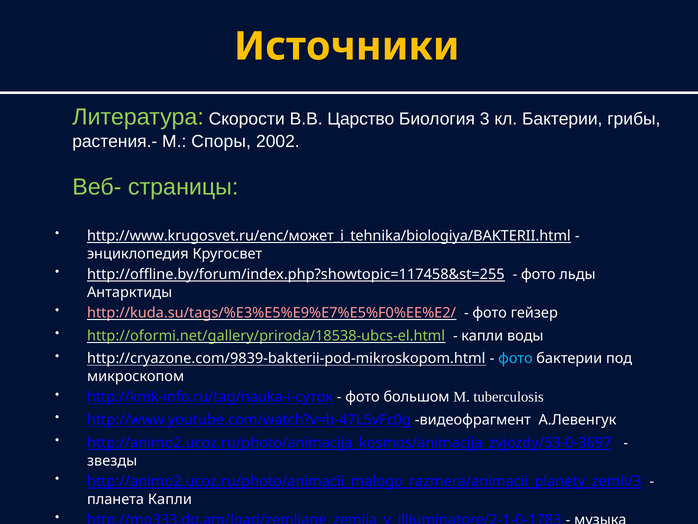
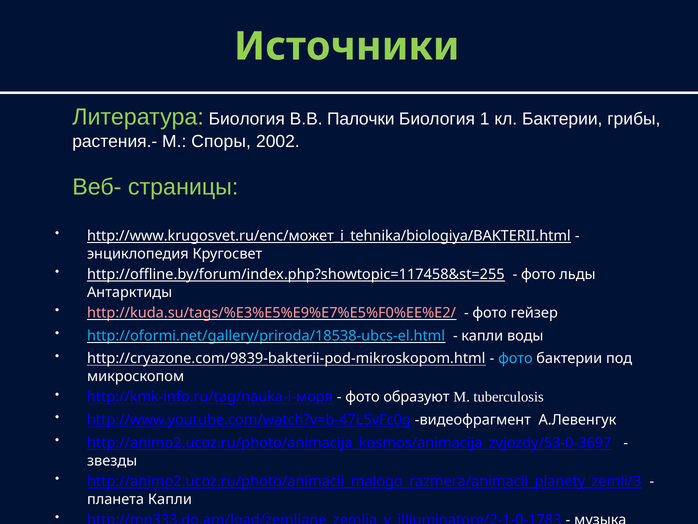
Источники colour: yellow -> light green
Литература Скорости: Скорости -> Биология
Царство: Царство -> Палочки
3: 3 -> 1
http://oformi.net/gallery/priroda/18538-ubcs-el.html colour: light green -> light blue
http://kmk-info.ru/tag/nauka-i-суток: http://kmk-info.ru/tag/nauka-i-суток -> http://kmk-info.ru/tag/nauka-i-моря
большом: большом -> образуют
